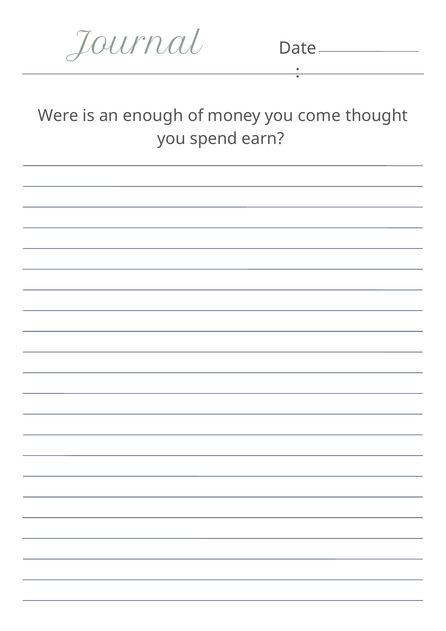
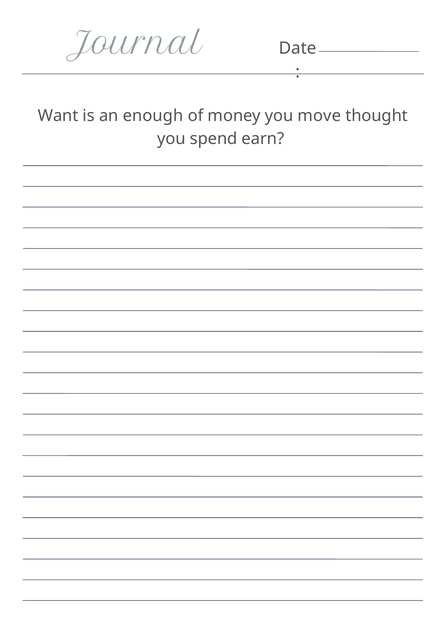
Were: Were -> Want
come: come -> move
